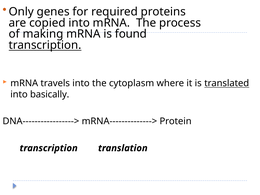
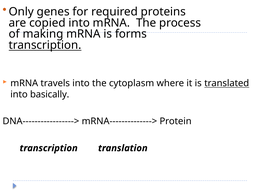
found: found -> forms
